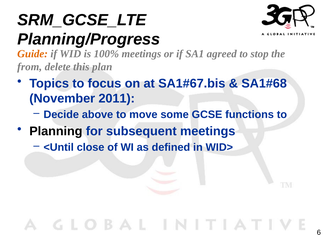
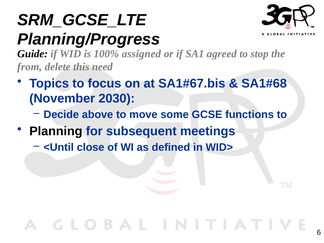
Guide colour: orange -> black
100% meetings: meetings -> assigned
plan: plan -> need
2011: 2011 -> 2030
